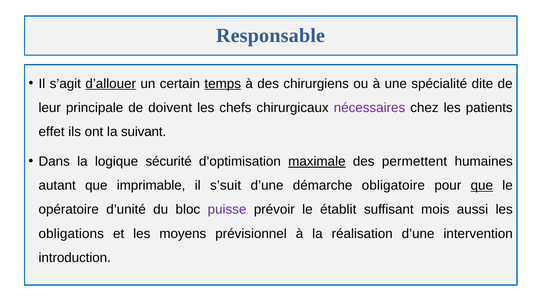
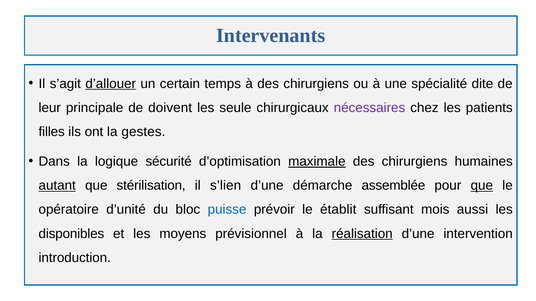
Responsable: Responsable -> Intervenants
temps underline: present -> none
chefs: chefs -> seule
effet: effet -> filles
suivant: suivant -> gestes
permettent at (414, 162): permettent -> chirurgiens
autant underline: none -> present
imprimable: imprimable -> stérilisation
s’suit: s’suit -> s’lien
obligatoire: obligatoire -> assemblée
puisse colour: purple -> blue
obligations: obligations -> disponibles
réalisation underline: none -> present
